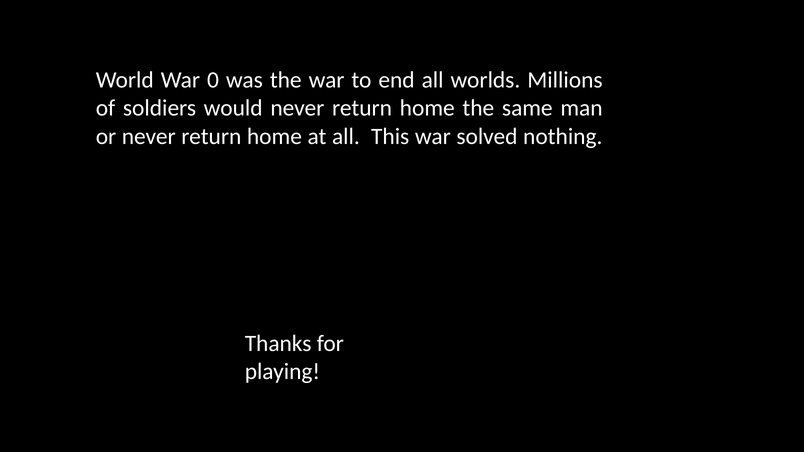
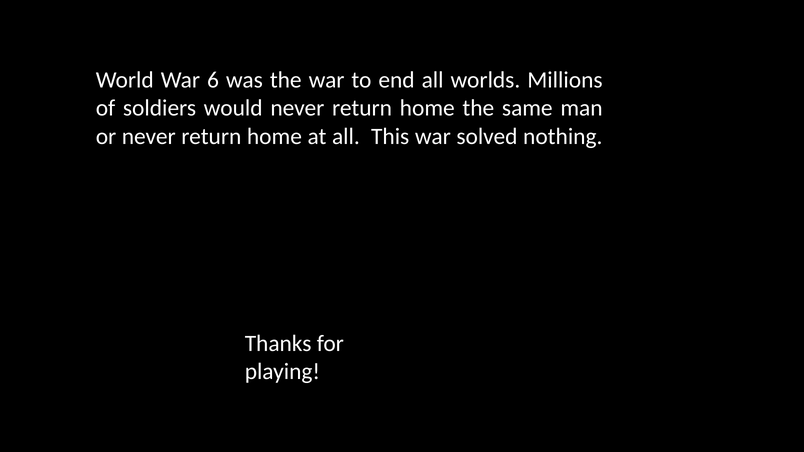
0: 0 -> 6
